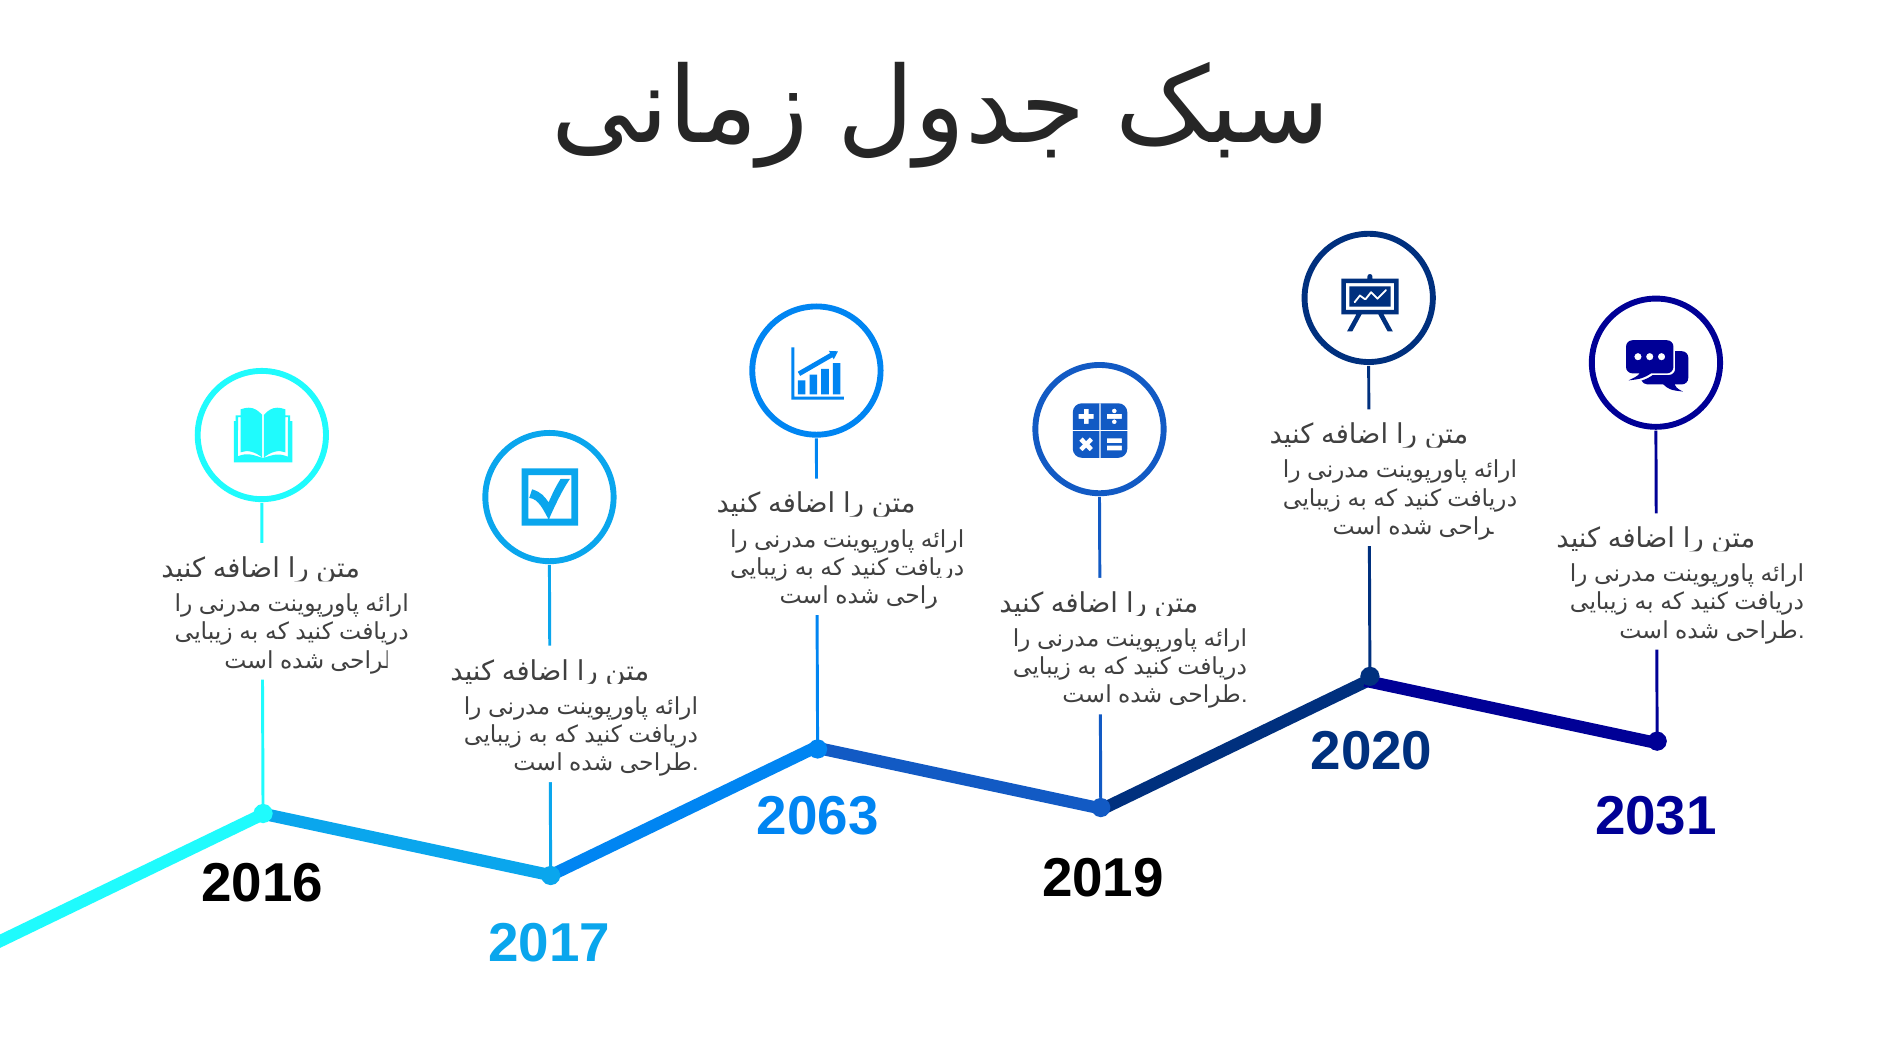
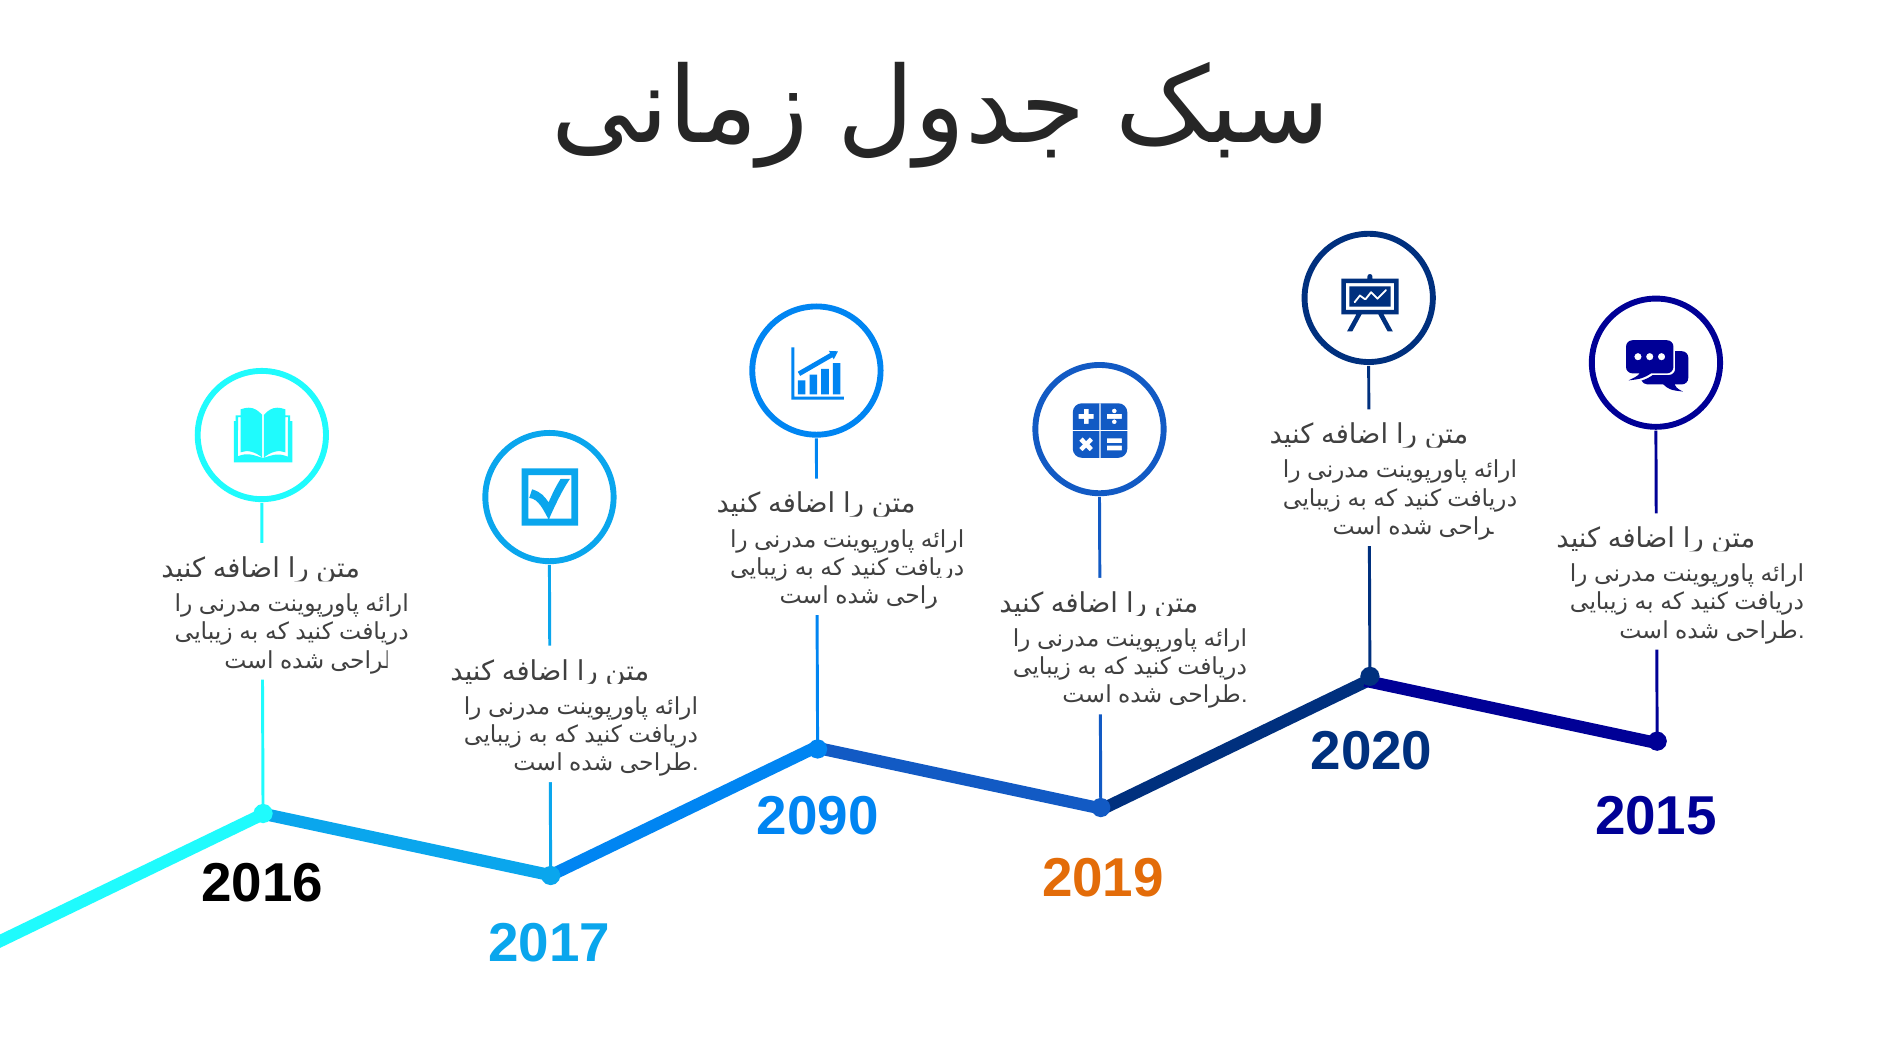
2063: 2063 -> 2090
2031: 2031 -> 2015
2019 colour: black -> orange
